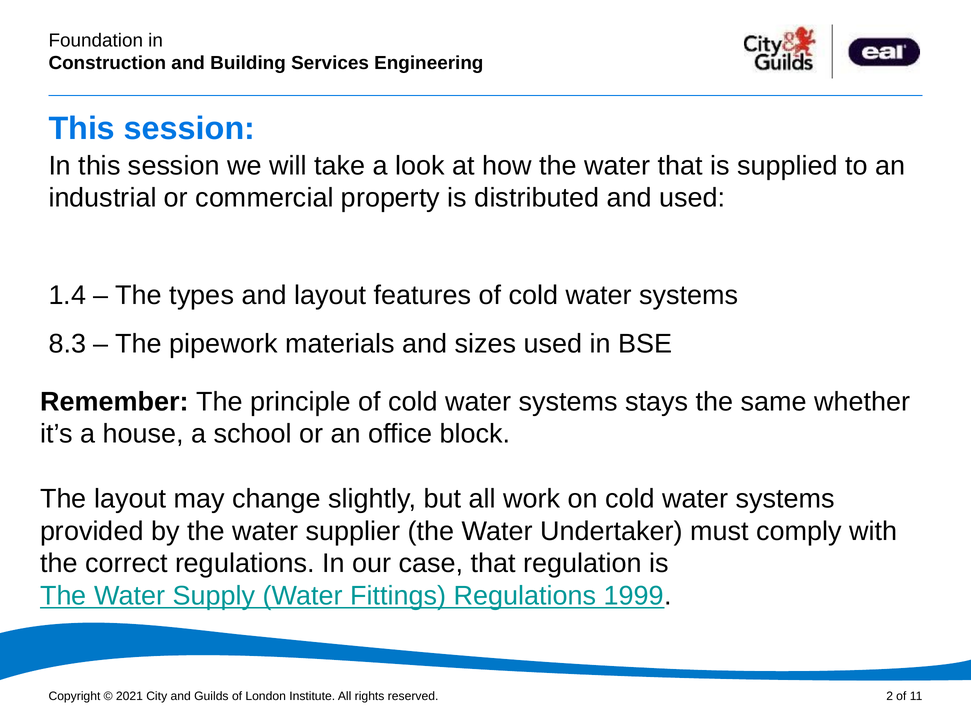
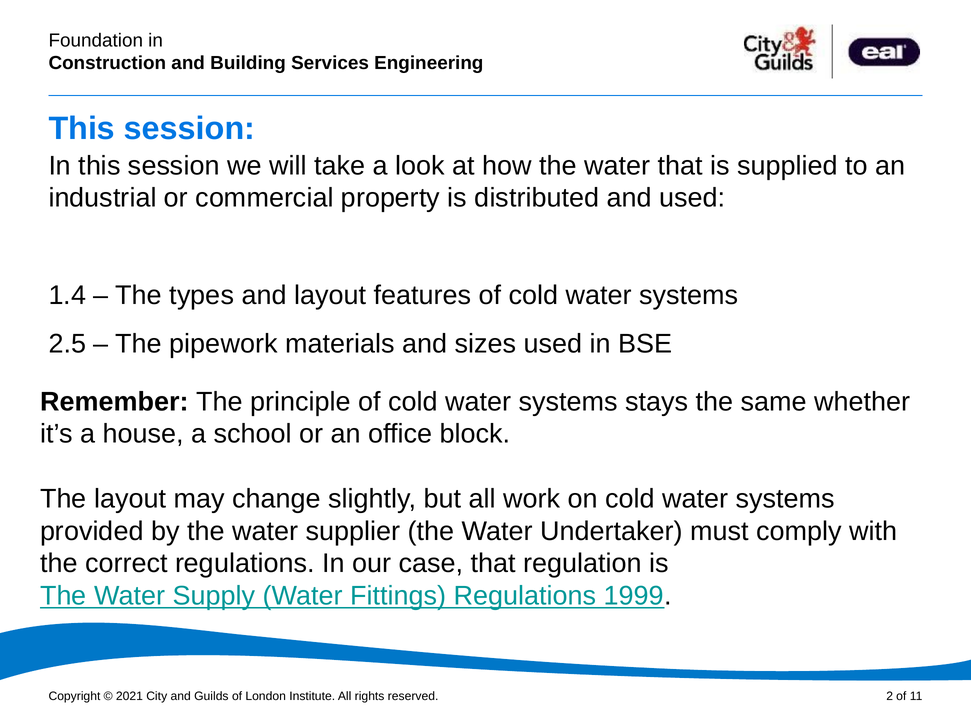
8.3: 8.3 -> 2.5
